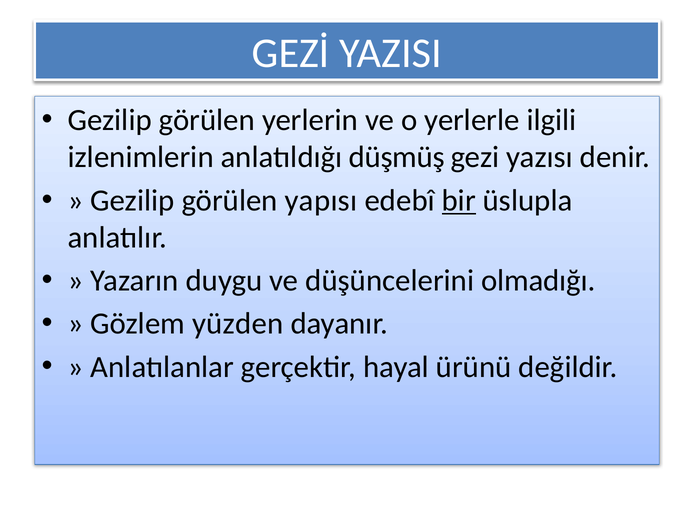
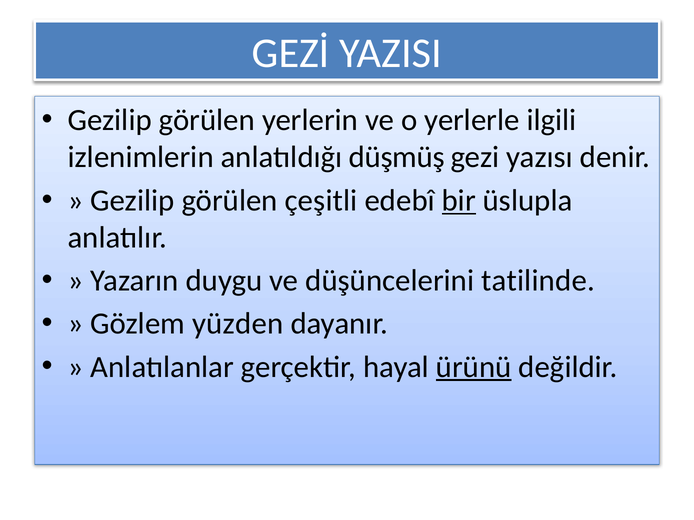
yapısı: yapısı -> çeşitli
olmadığı: olmadığı -> tatilinde
ürünü underline: none -> present
